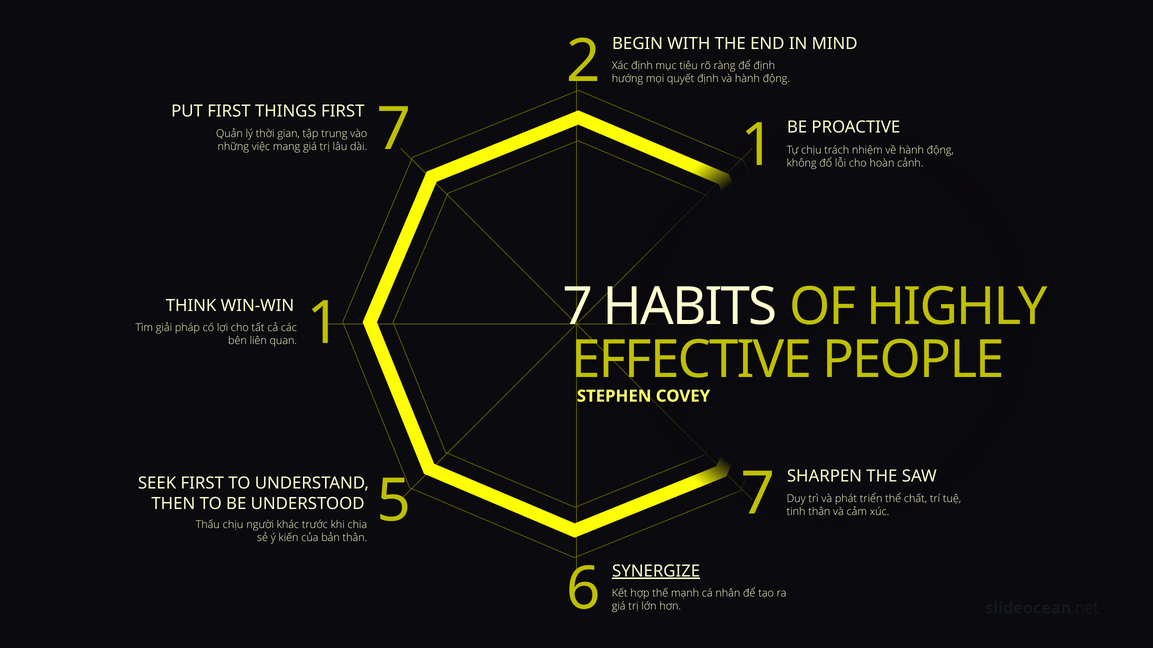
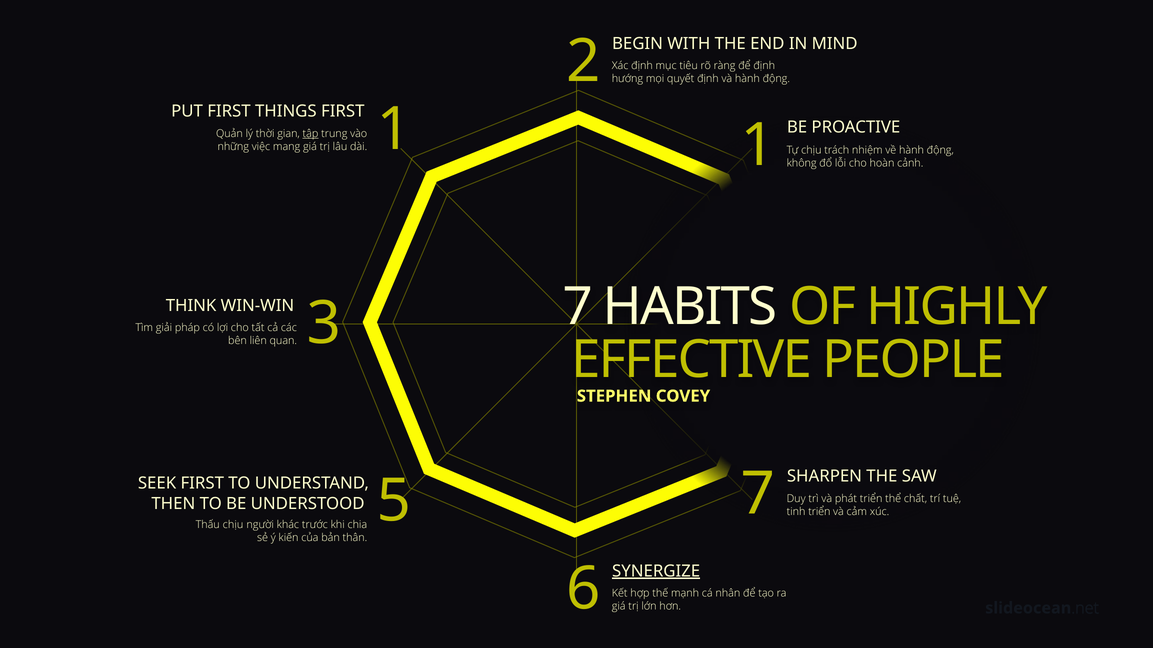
tập underline: none -> present
dài 7: 7 -> 1
quan 1: 1 -> 3
tinh thân: thân -> triển
